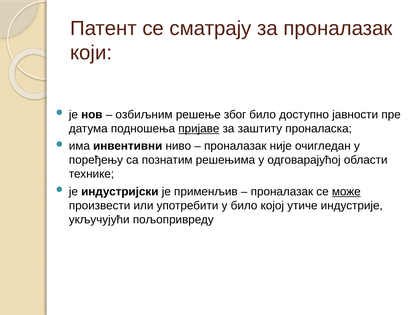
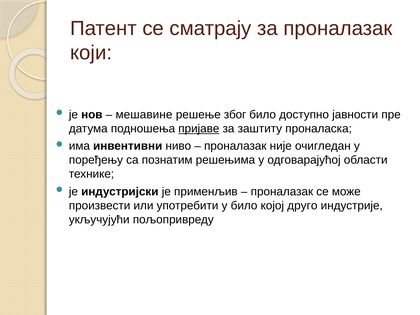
озбиљним: озбиљним -> мешавине
може underline: present -> none
утиче: утиче -> друго
